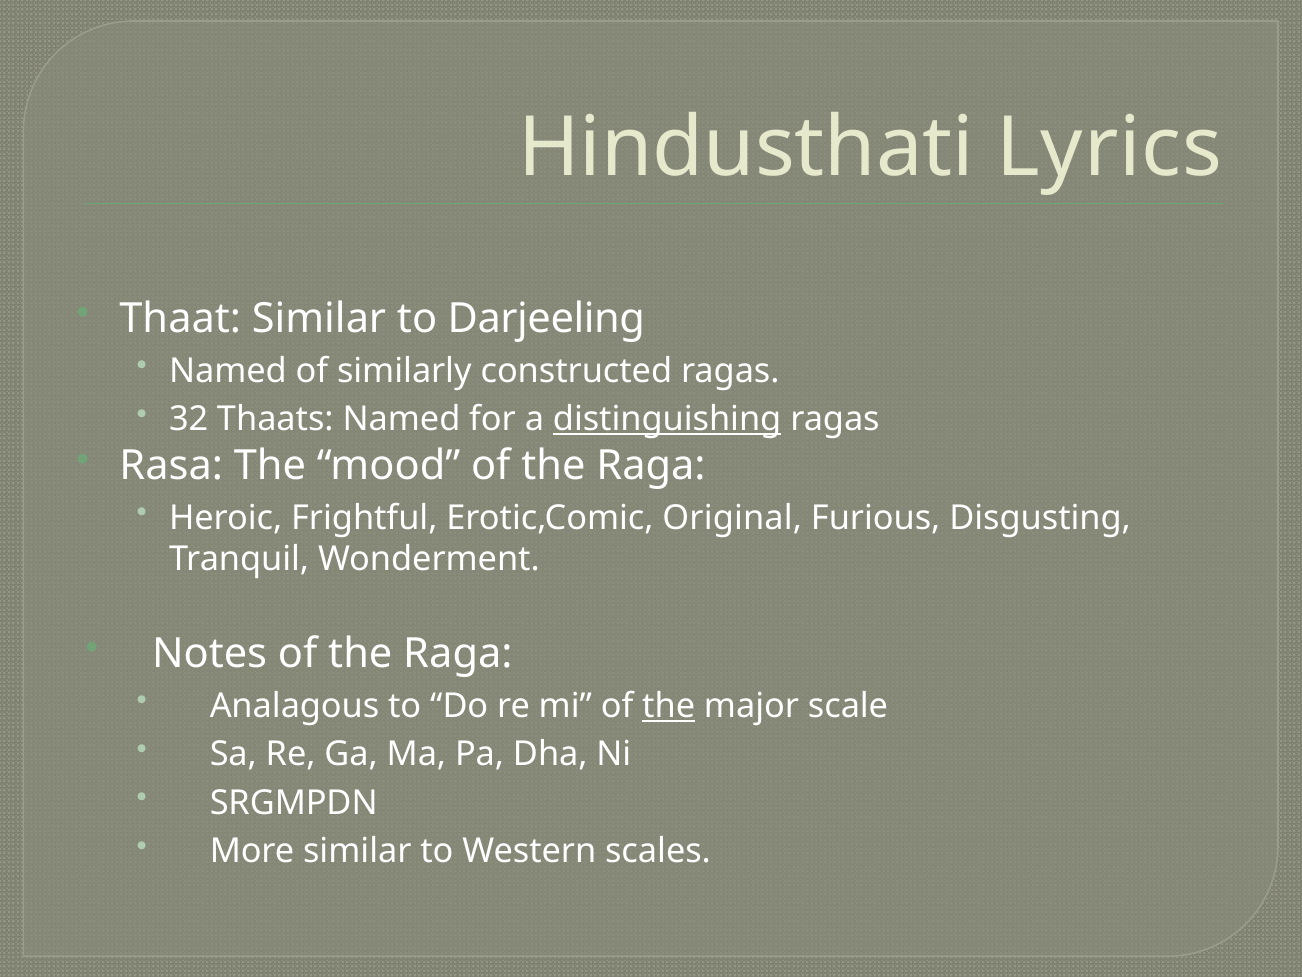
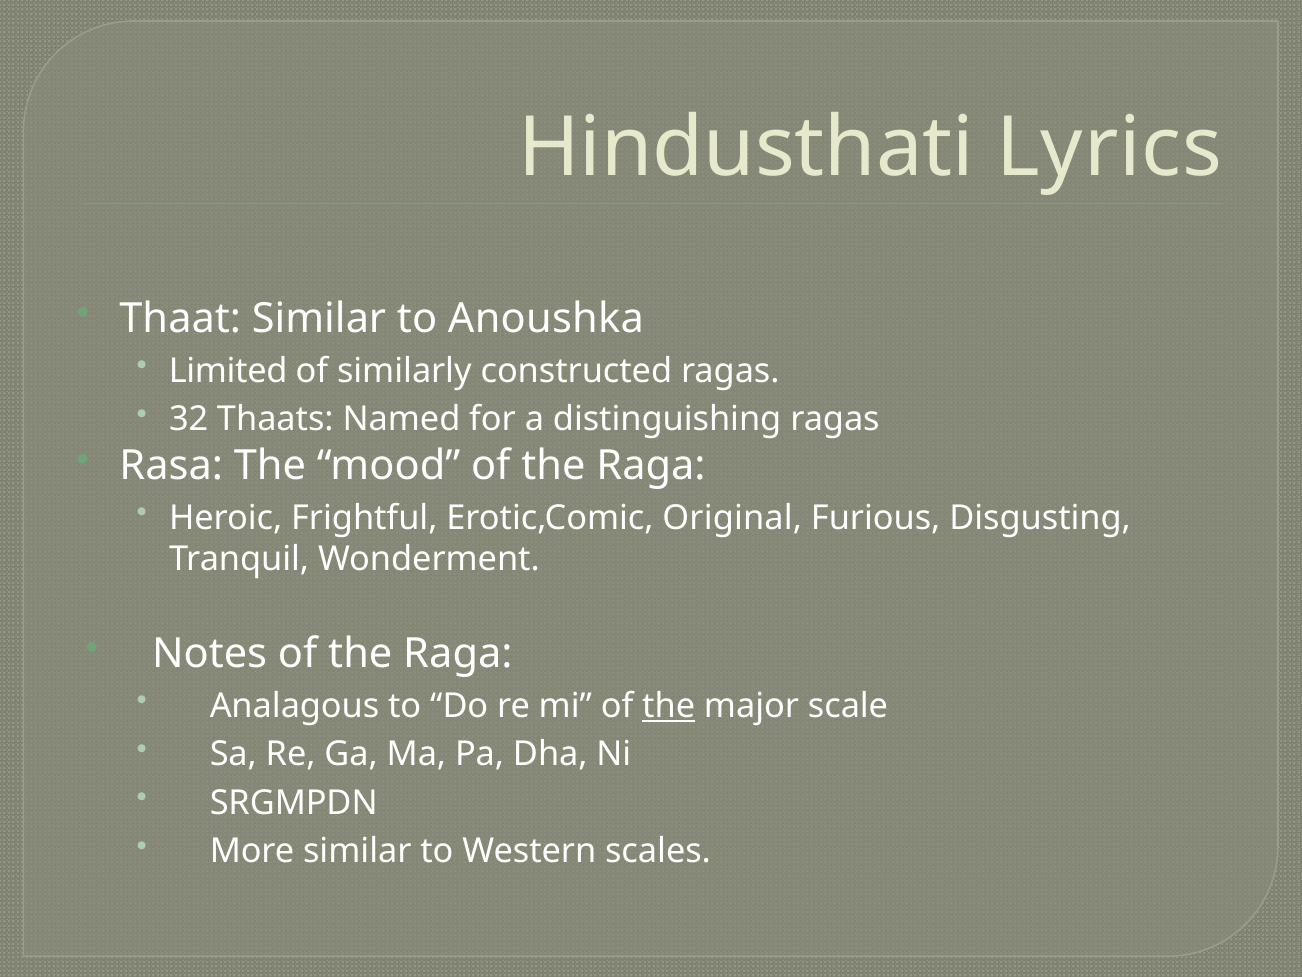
Darjeeling: Darjeeling -> Anoushka
Named at (228, 371): Named -> Limited
distinguishing underline: present -> none
